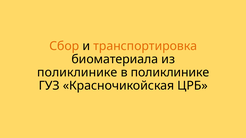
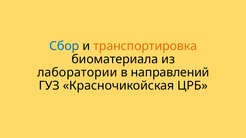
Сбор colour: orange -> blue
поликлинике at (77, 73): поликлинике -> лаборатории
в поликлинике: поликлинике -> направлений
